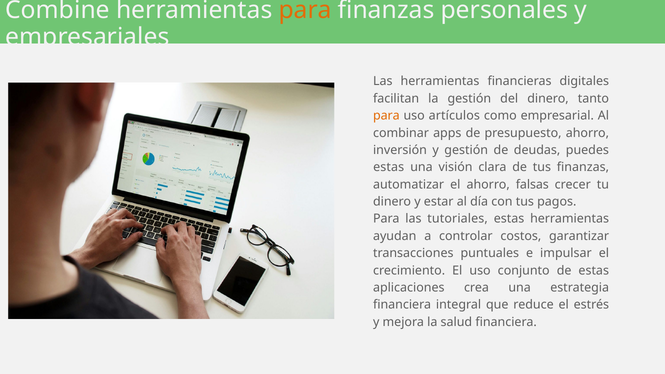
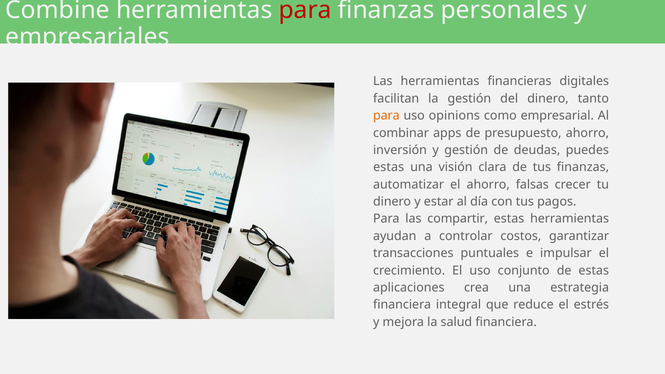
para at (305, 10) colour: orange -> red
artículos: artículos -> opinions
tutoriales: tutoriales -> compartir
